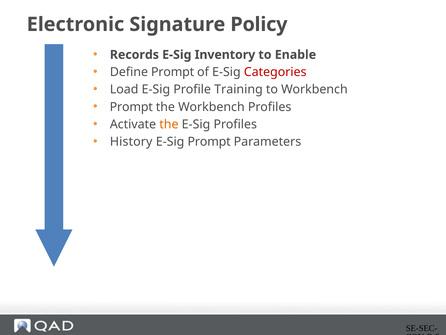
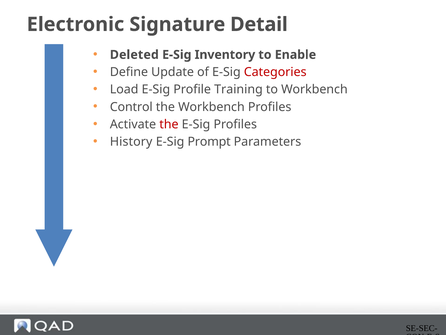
Policy: Policy -> Detail
Records: Records -> Deleted
Define Prompt: Prompt -> Update
Prompt at (131, 107): Prompt -> Control
the at (169, 124) colour: orange -> red
